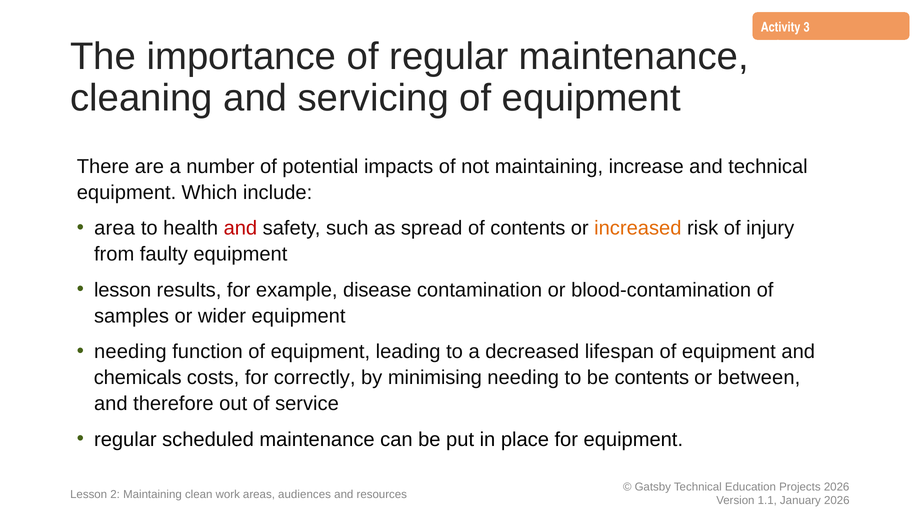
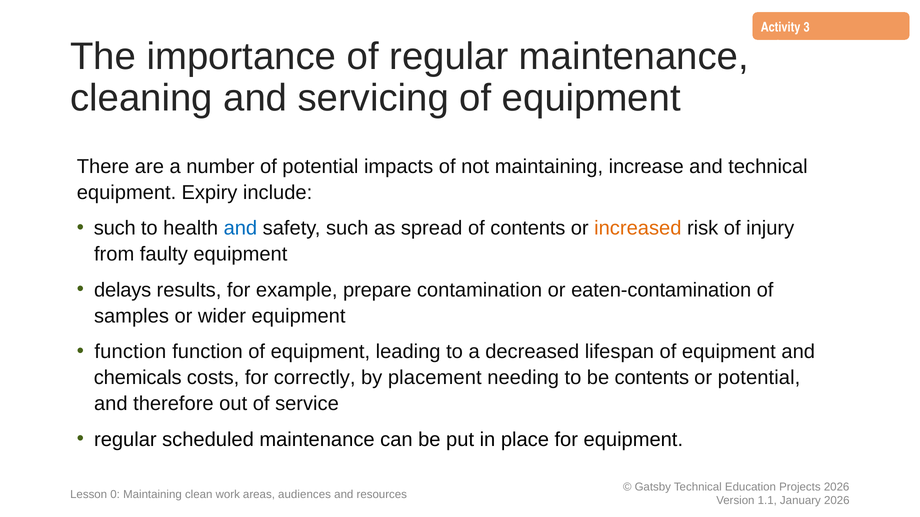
Which: Which -> Expiry
area at (115, 228): area -> such
and at (240, 228) colour: red -> blue
lesson at (123, 290): lesson -> delays
disease: disease -> prepare
blood-contamination: blood-contamination -> eaten-contamination
needing at (130, 352): needing -> function
minimising: minimising -> placement
or between: between -> potential
2: 2 -> 0
